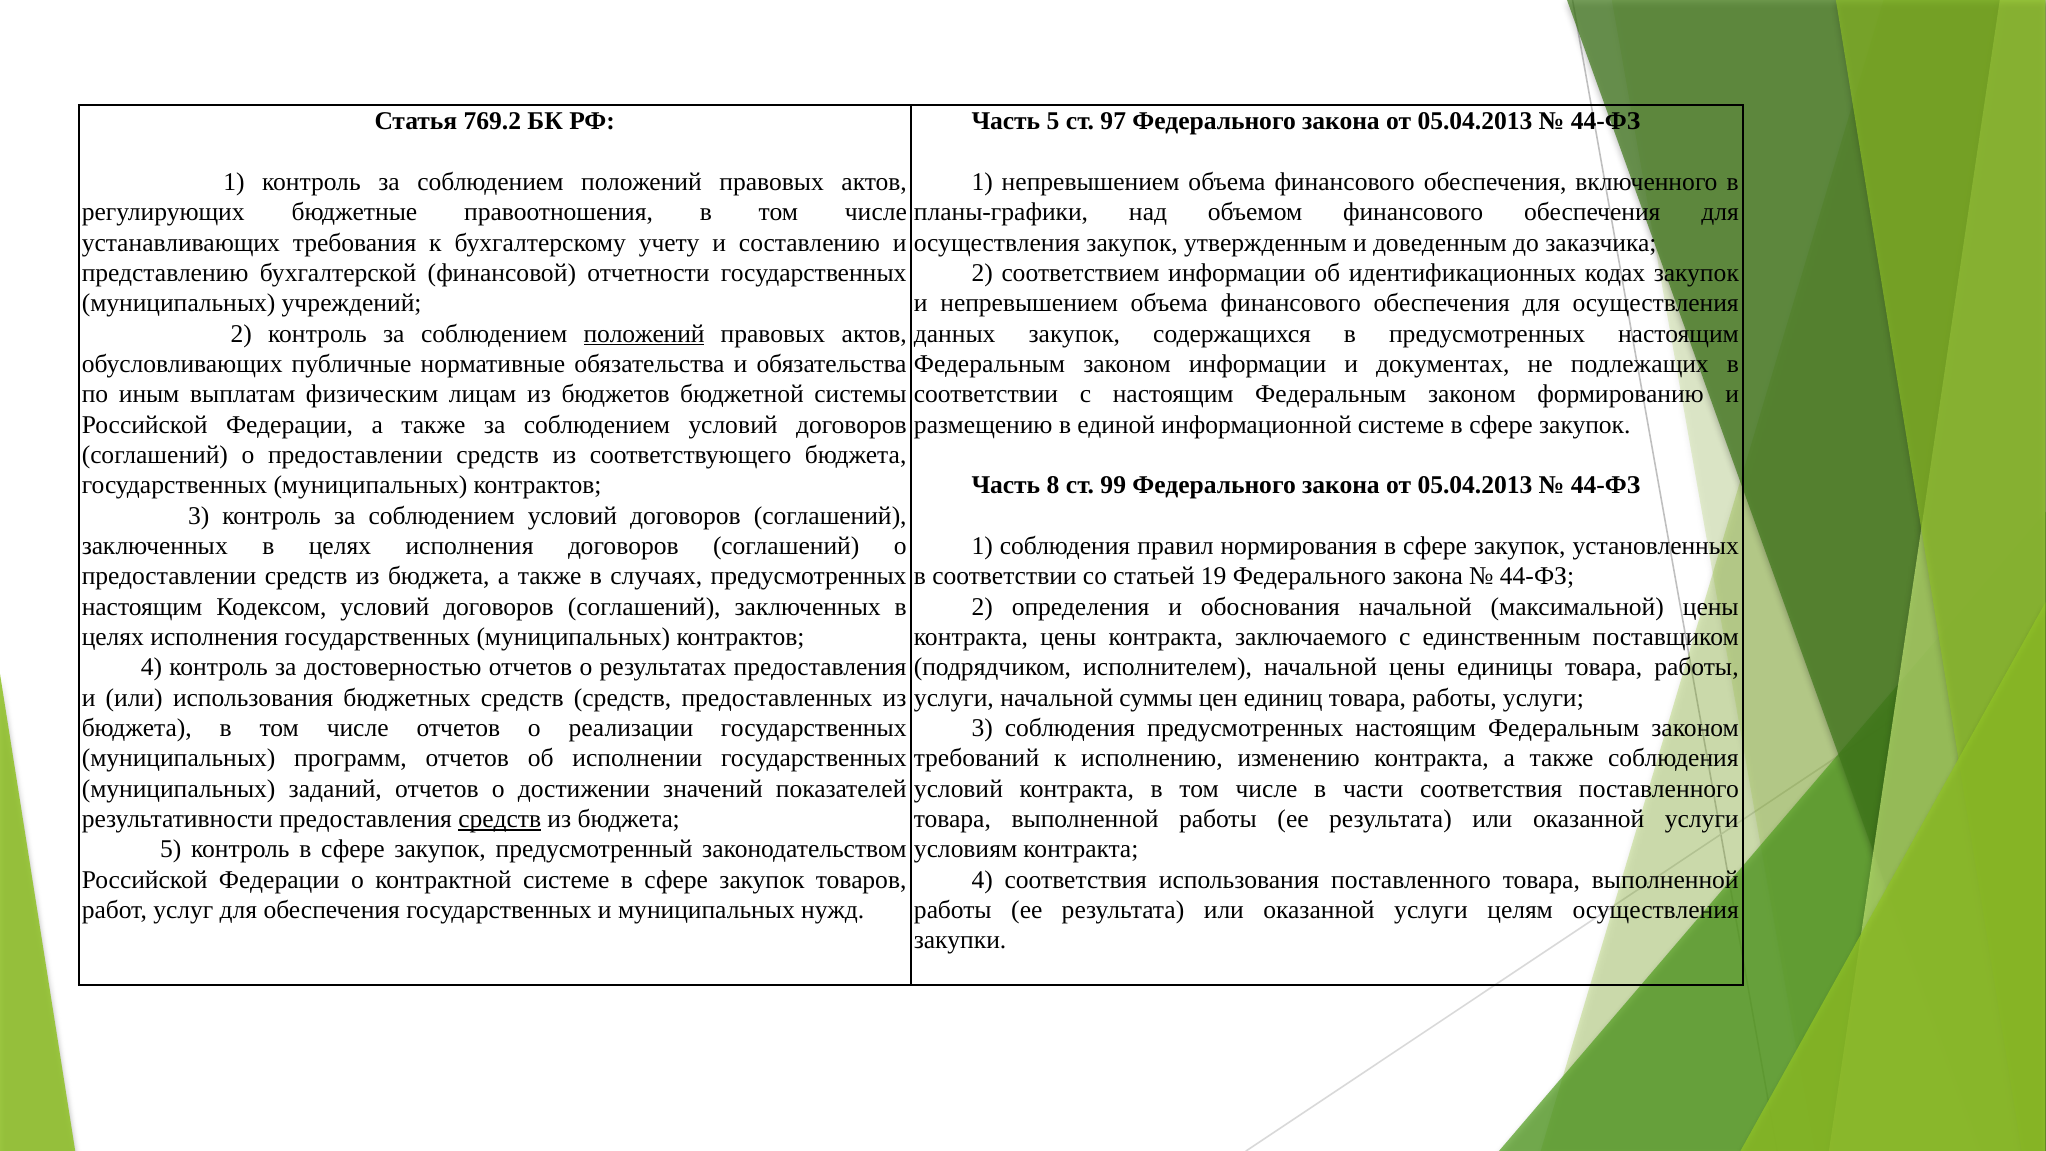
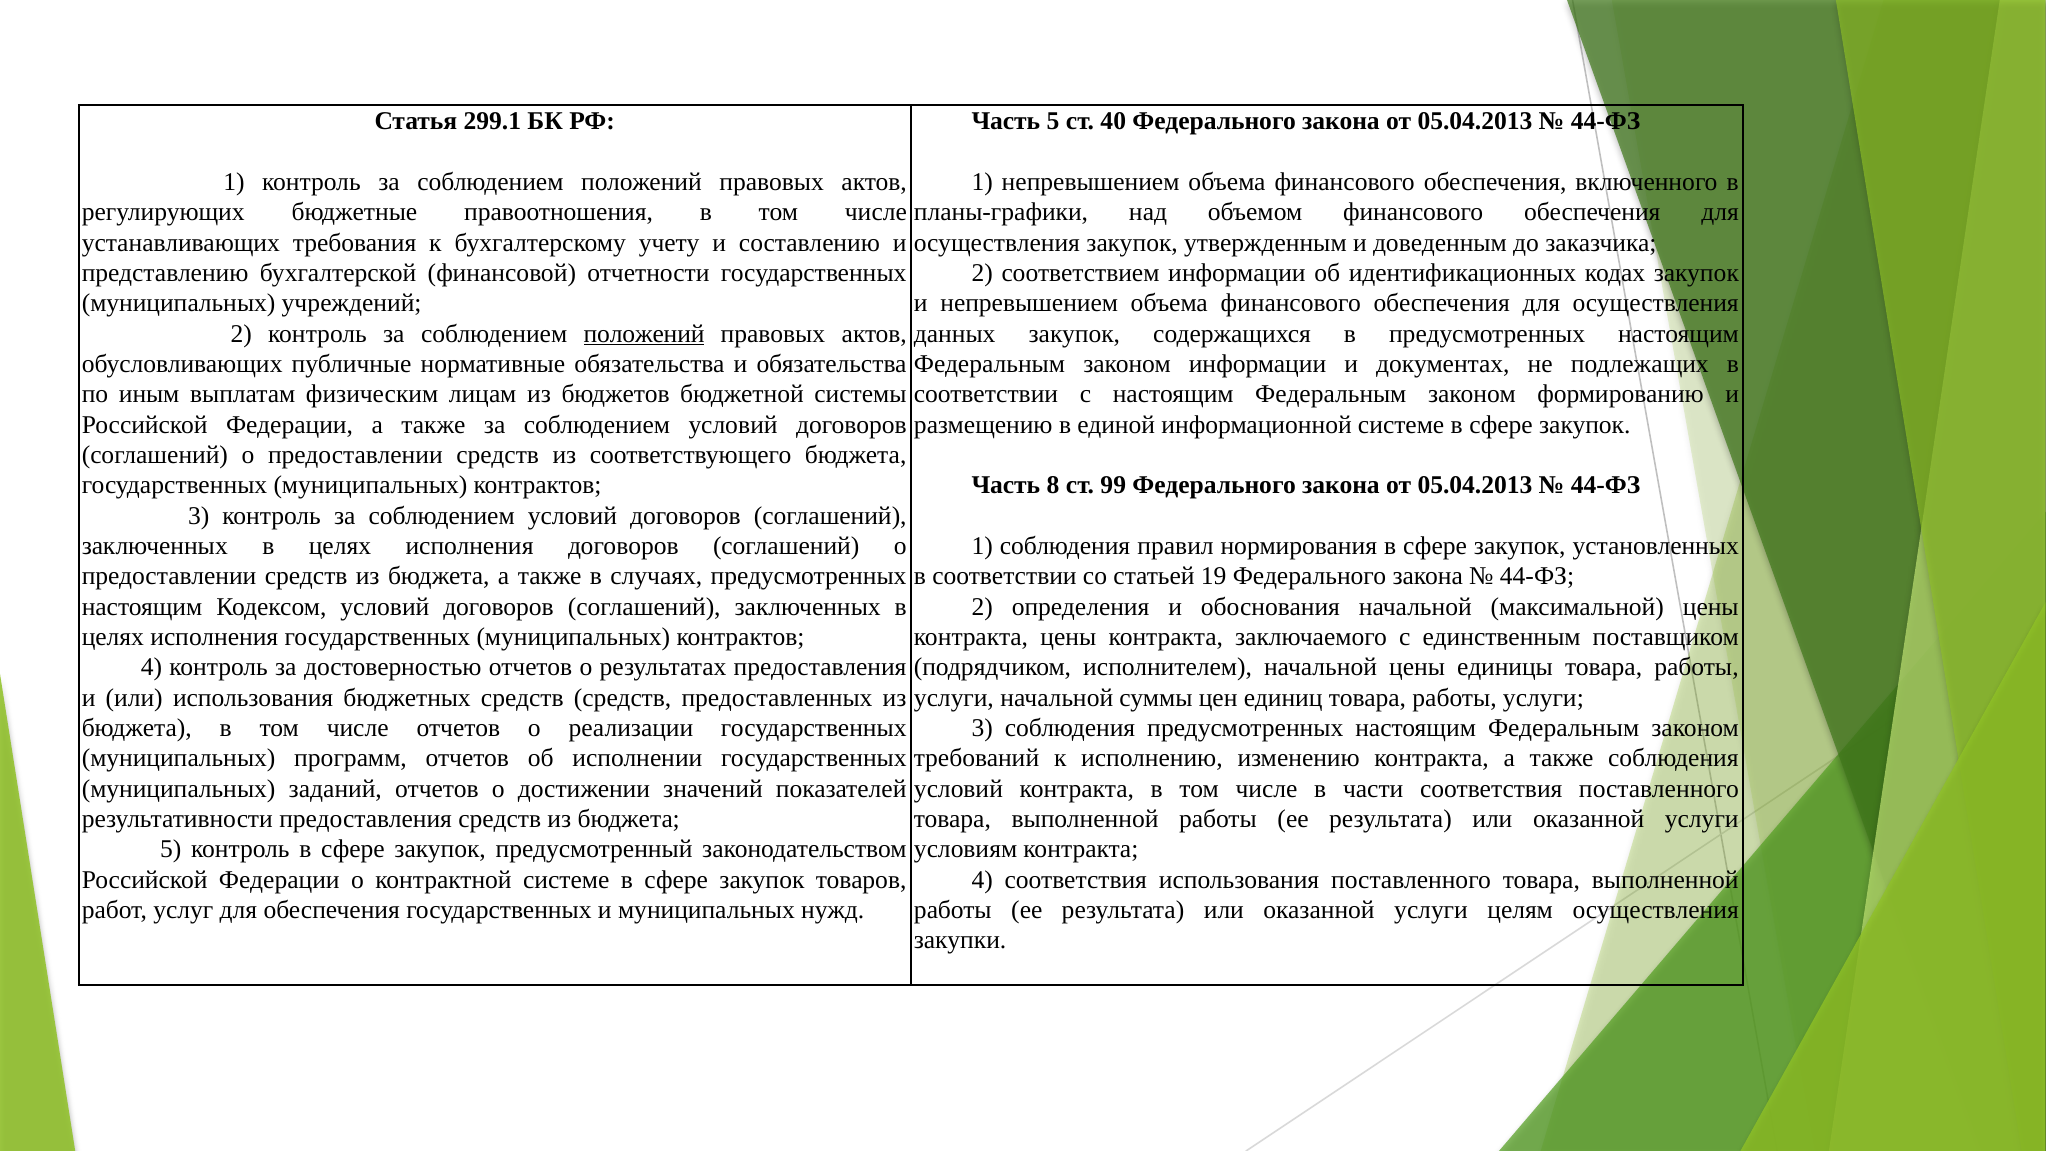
769.2: 769.2 -> 299.1
97: 97 -> 40
средств at (500, 819) underline: present -> none
